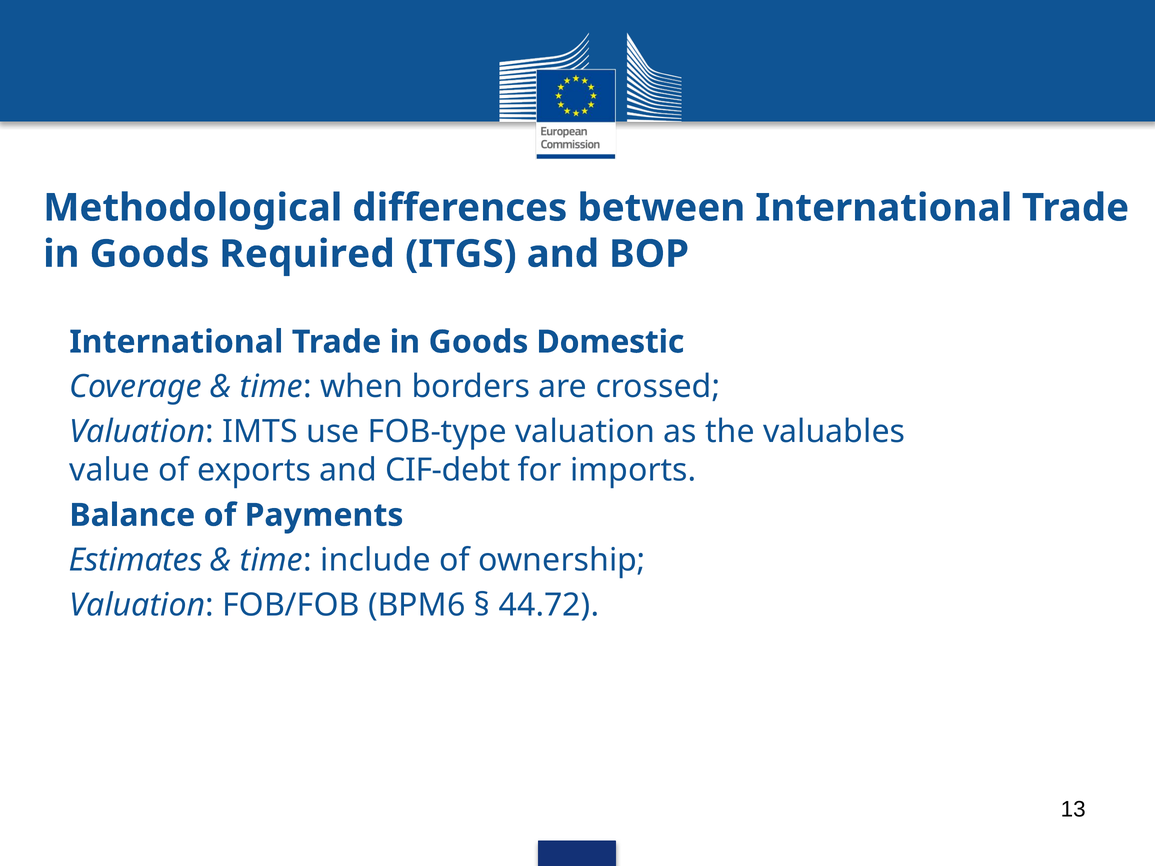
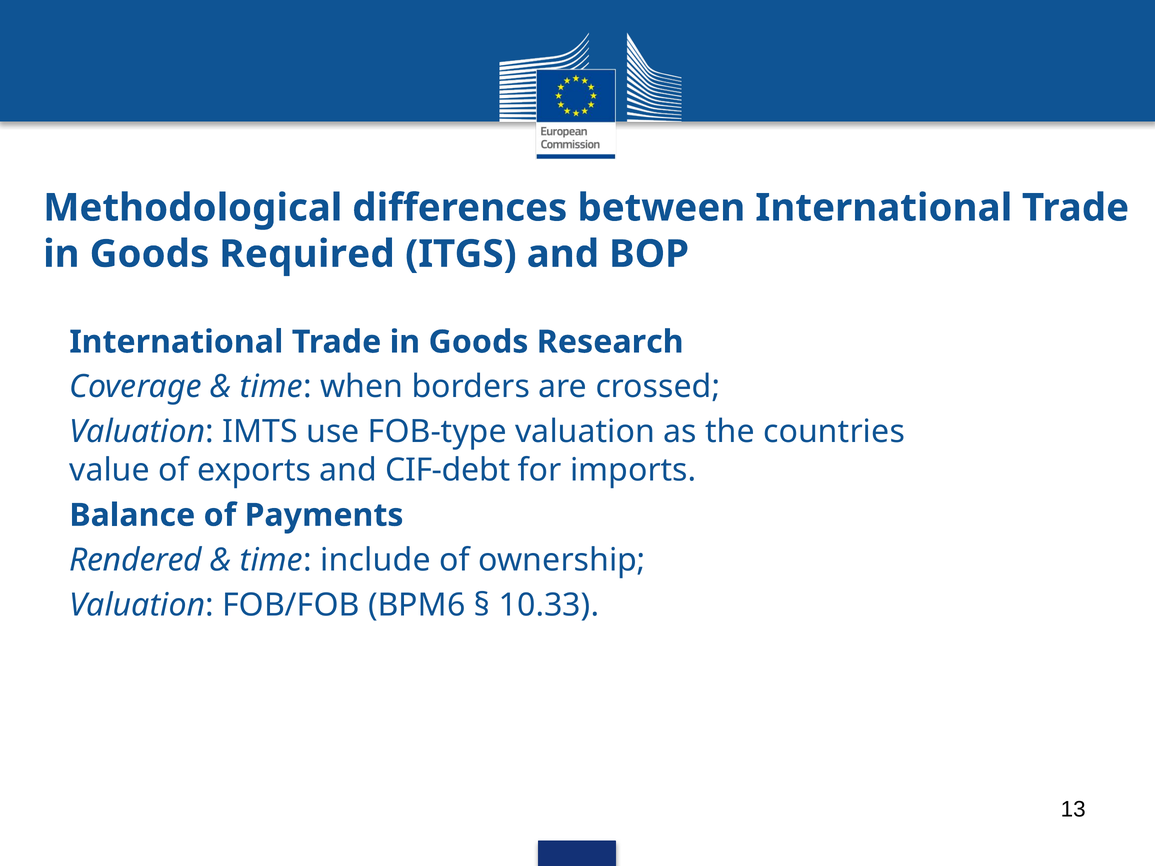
Domestic: Domestic -> Research
valuables: valuables -> countries
Estimates: Estimates -> Rendered
44.72: 44.72 -> 10.33
